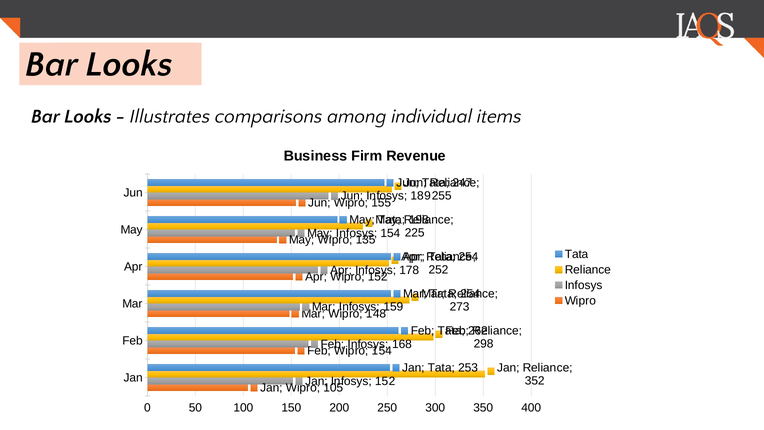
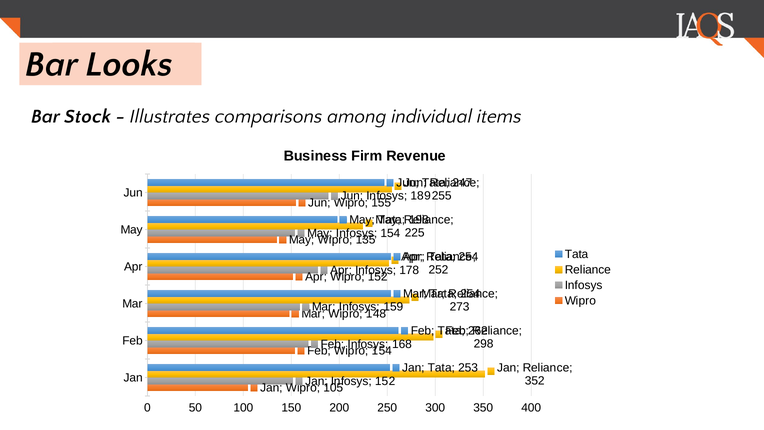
Looks at (88, 116): Looks -> Stock
